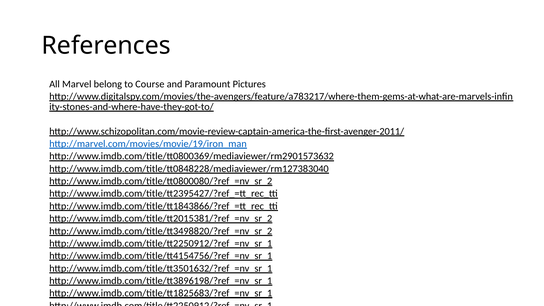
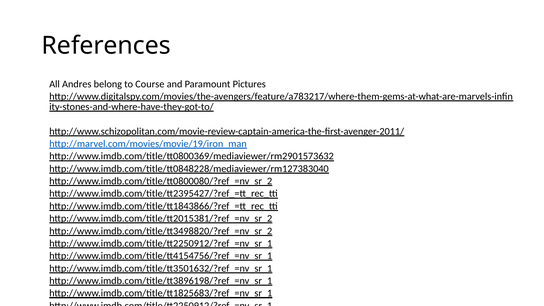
Marvel: Marvel -> Andres
